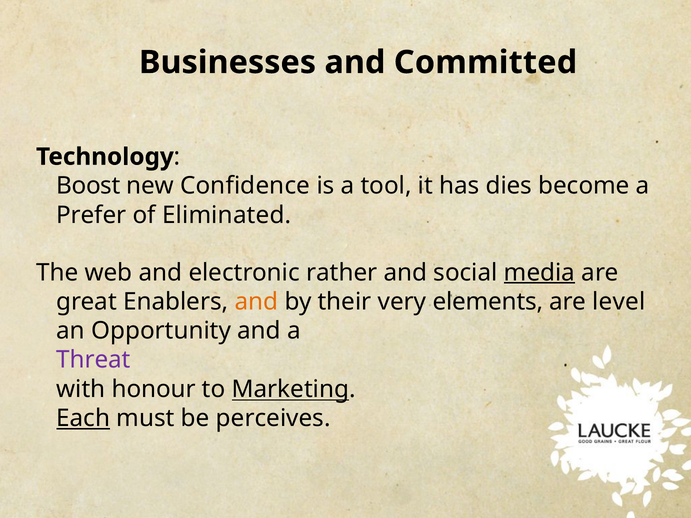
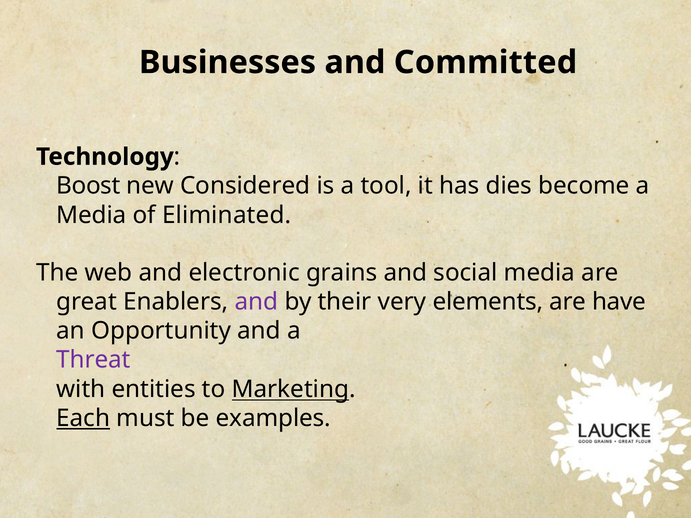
Confidence: Confidence -> Considered
Prefer at (91, 215): Prefer -> Media
rather: rather -> grains
media at (539, 273) underline: present -> none
and at (256, 302) colour: orange -> purple
level: level -> have
honour: honour -> entities
perceives: perceives -> examples
